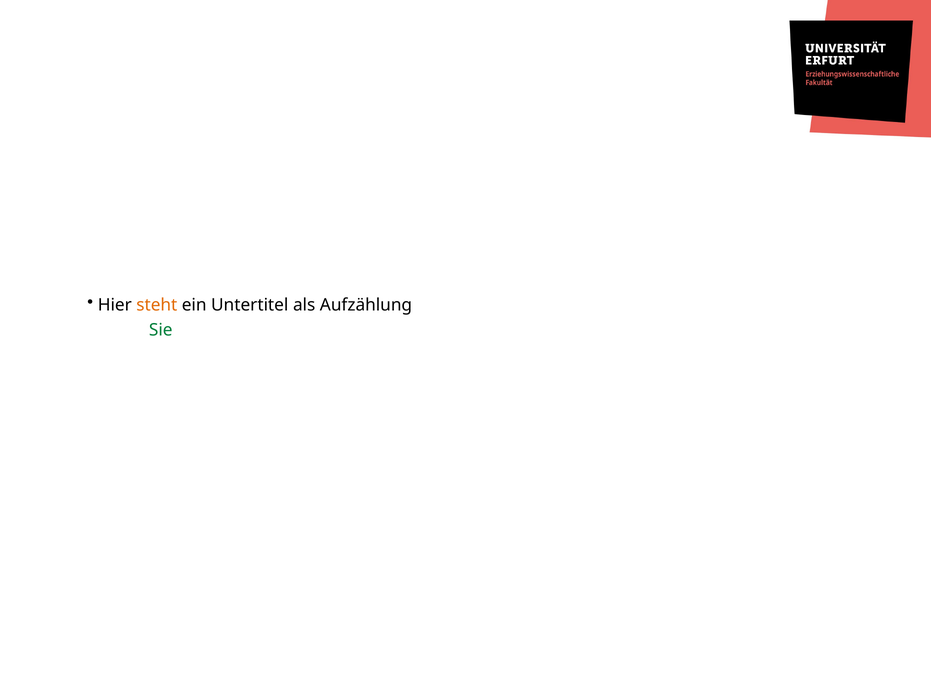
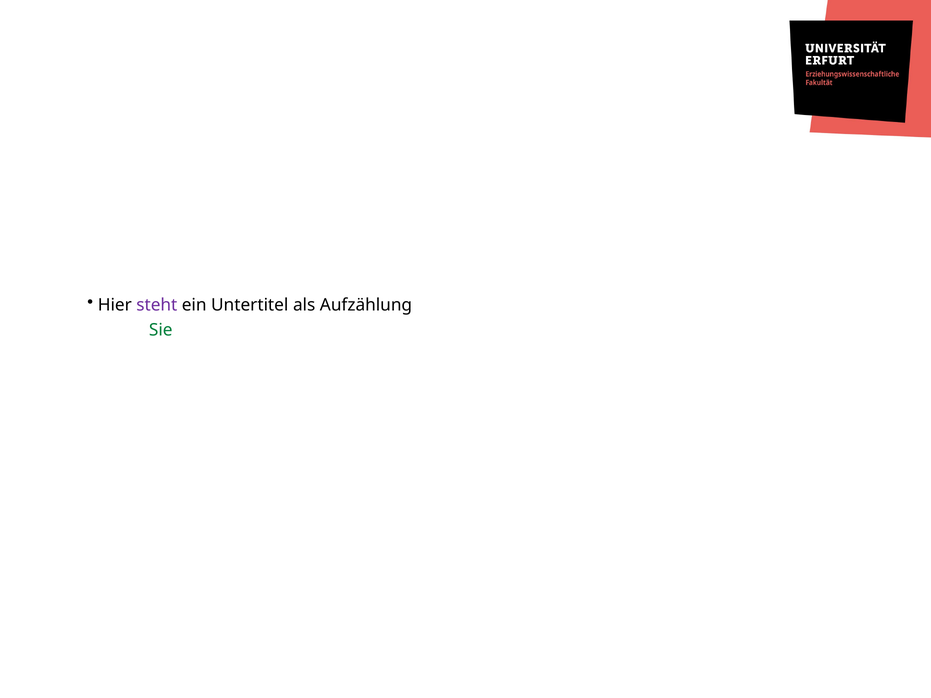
steht colour: orange -> purple
